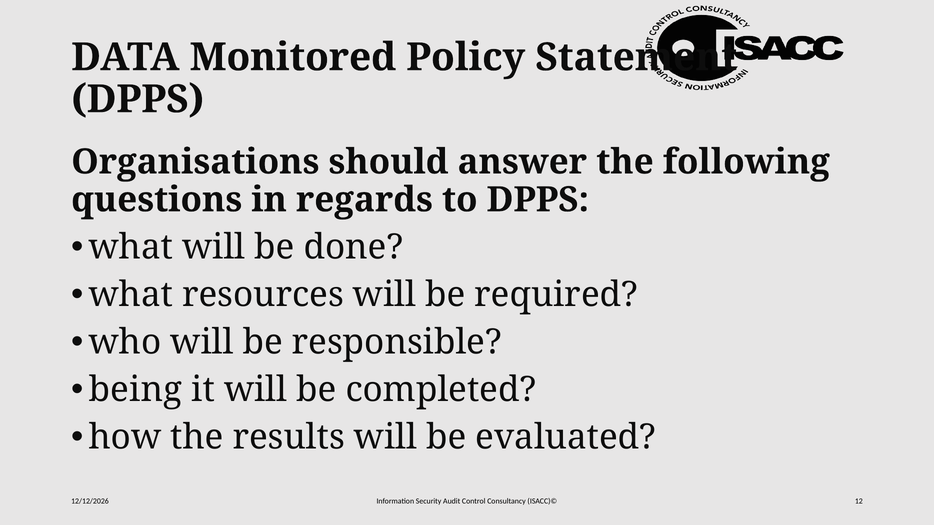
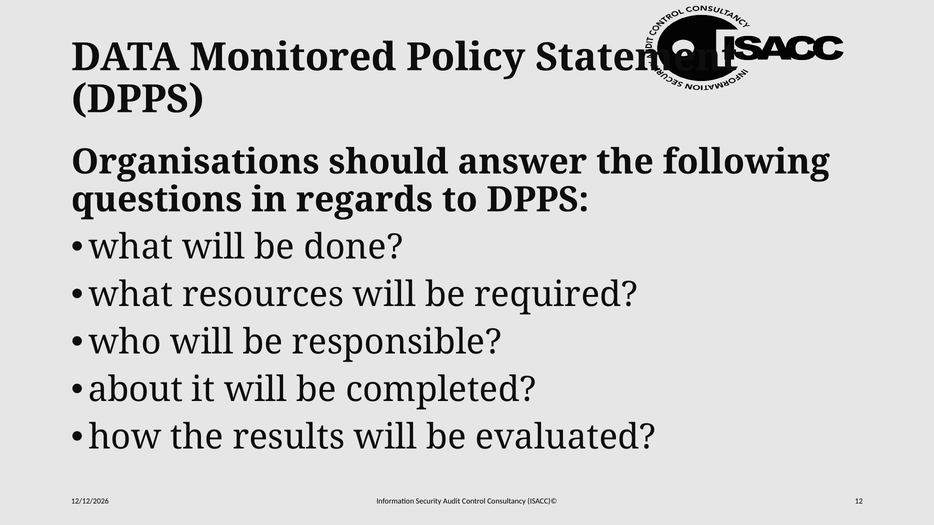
being: being -> about
